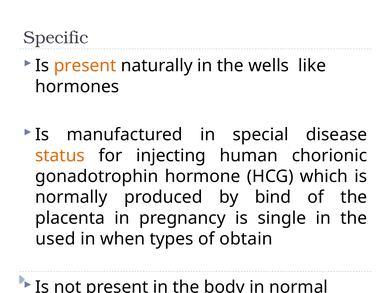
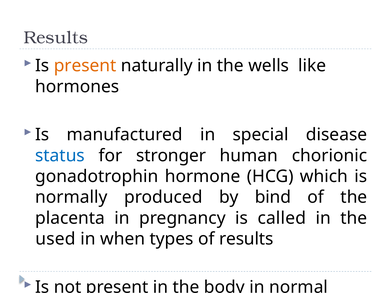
Specific at (56, 38): Specific -> Results
status colour: orange -> blue
injecting: injecting -> stronger
single: single -> called
of obtain: obtain -> results
